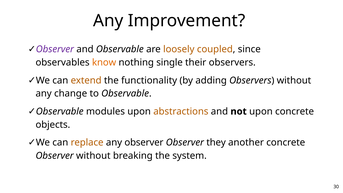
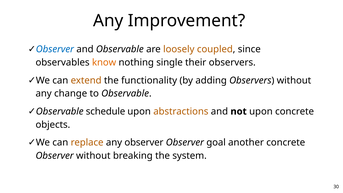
Observer at (55, 49) colour: purple -> blue
modules: modules -> schedule
they: they -> goal
